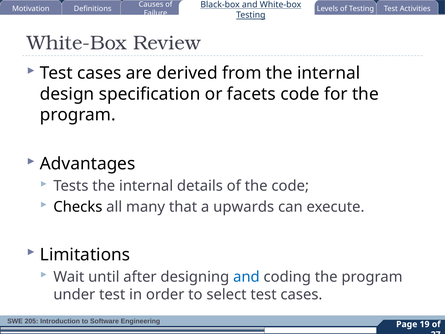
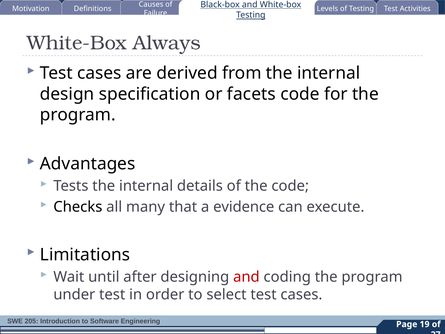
Review: Review -> Always
upwards: upwards -> evidence
and at (246, 277) colour: blue -> red
